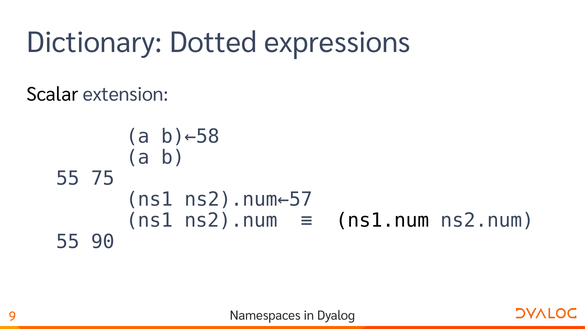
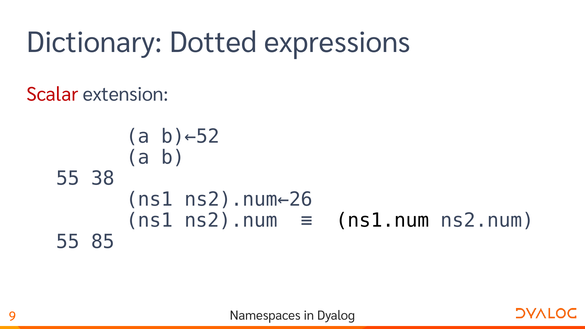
Scalar colour: black -> red
b)←58: b)←58 -> b)←52
75: 75 -> 38
ns2).num←57: ns2).num←57 -> ns2).num←26
90: 90 -> 85
